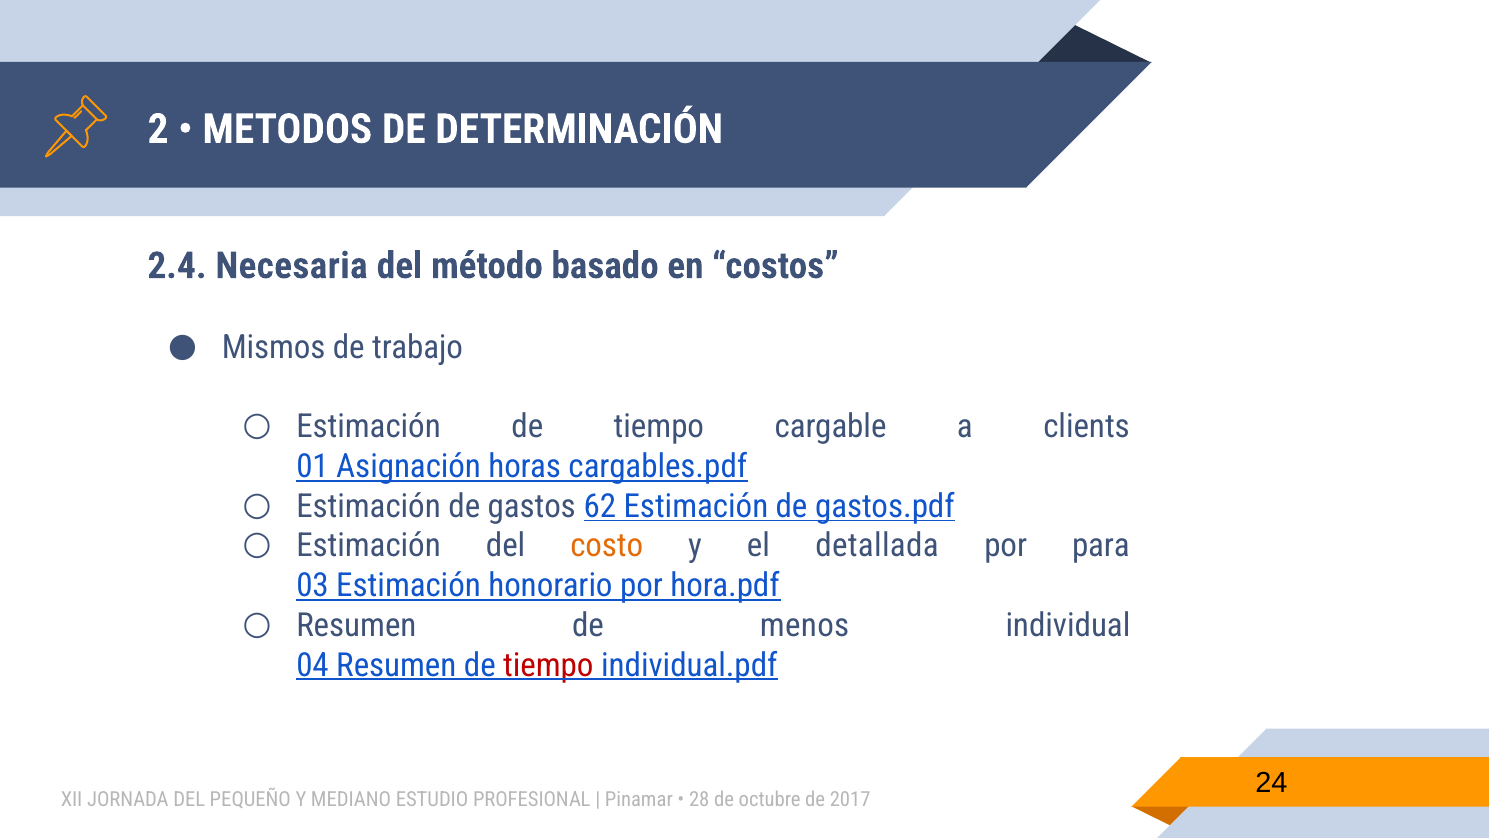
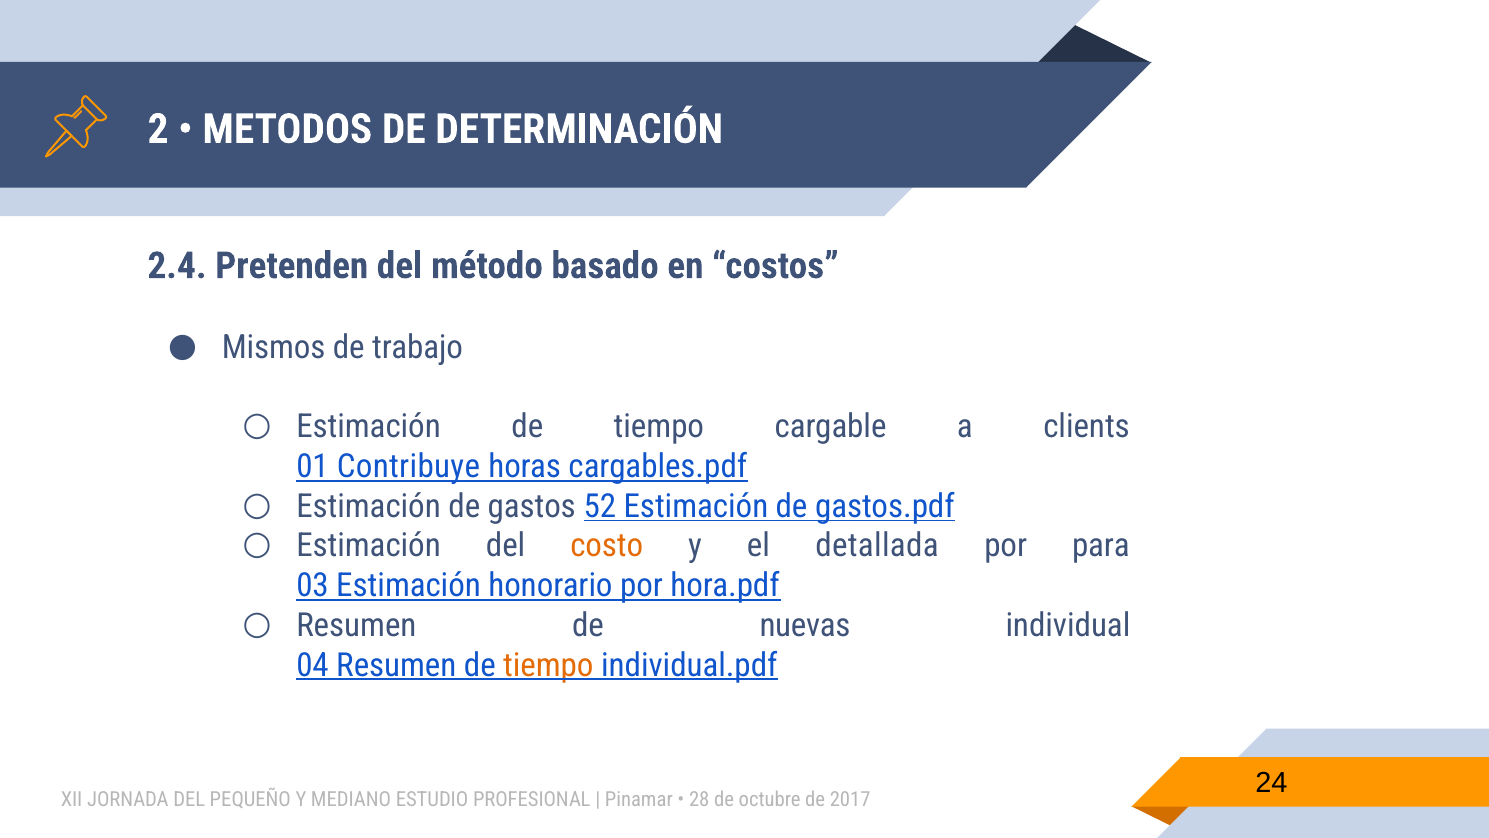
Necesaria: Necesaria -> Pretenden
Asignación: Asignación -> Contribuye
62: 62 -> 52
menos: menos -> nuevas
tiempo at (548, 665) colour: red -> orange
